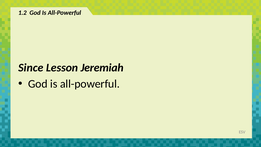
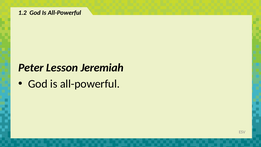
Since: Since -> Peter
